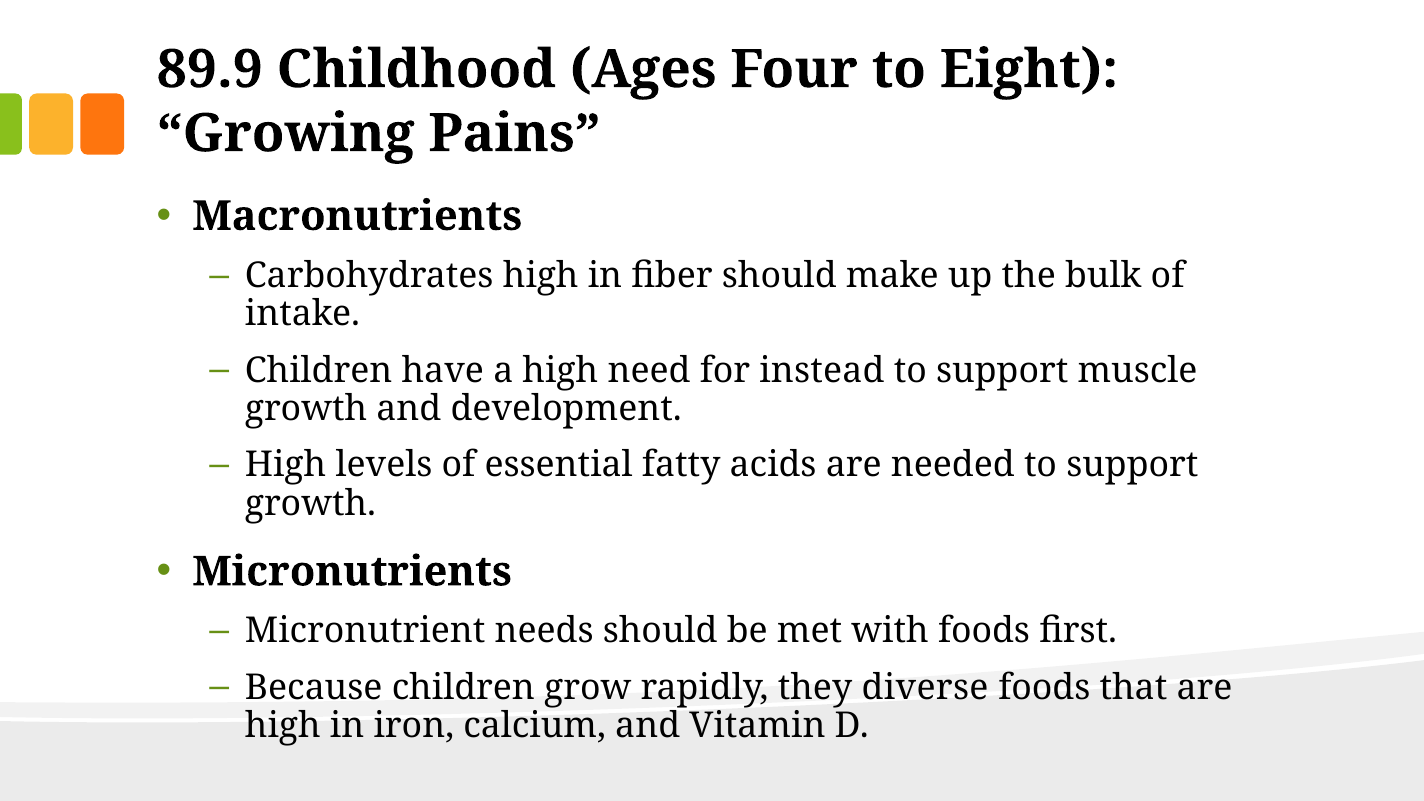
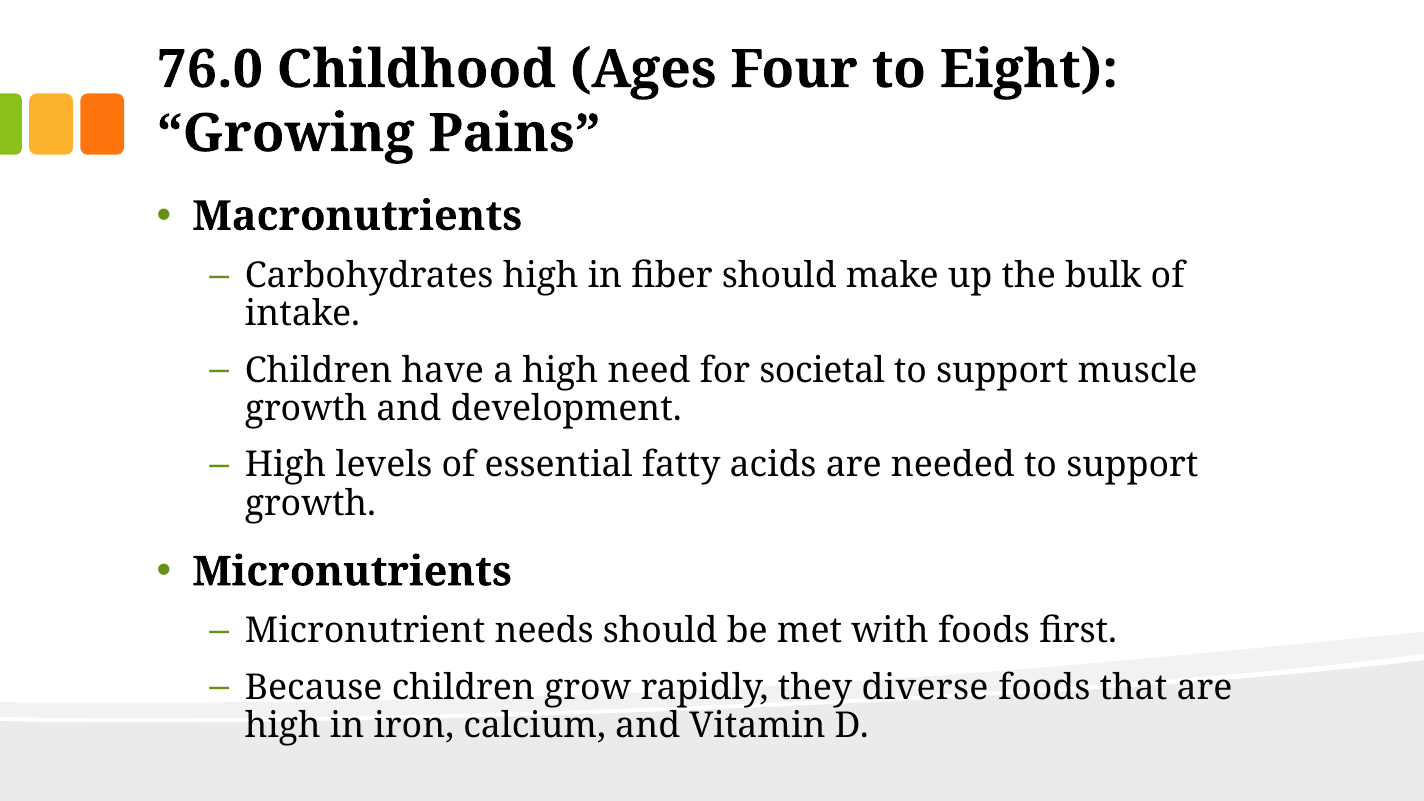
89.9: 89.9 -> 76.0
instead: instead -> societal
